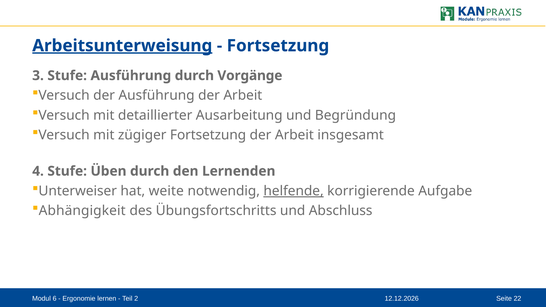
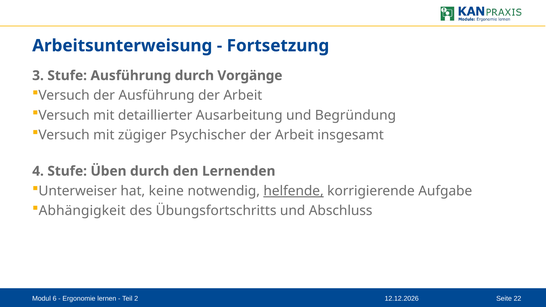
Arbeitsunterweisung underline: present -> none
zügiger Fortsetzung: Fortsetzung -> Psychischer
weite: weite -> keine
